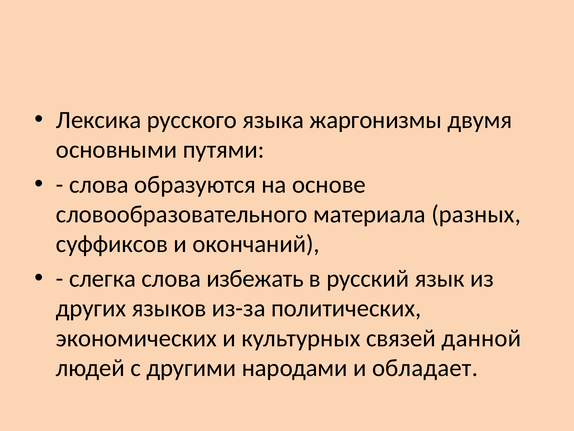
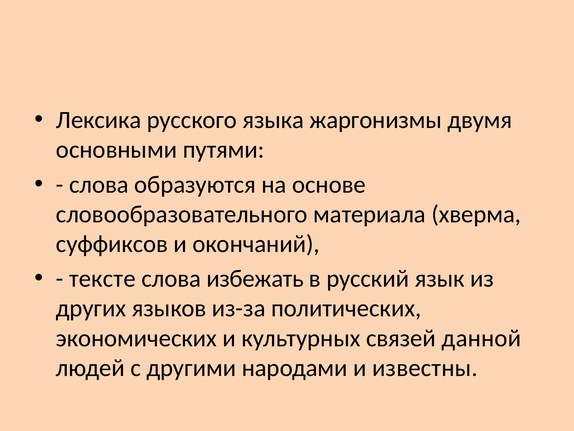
разных: разных -> хверма
слегка: слегка -> тексте
обладает: обладает -> известны
